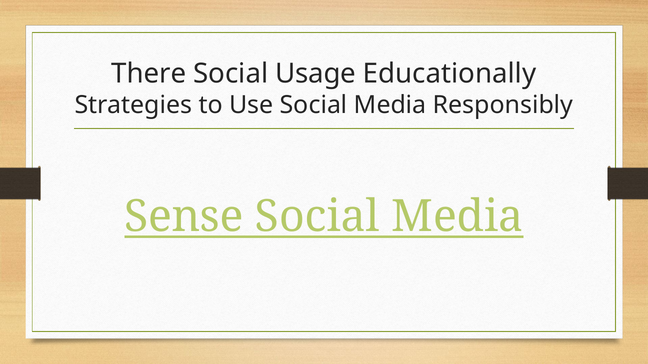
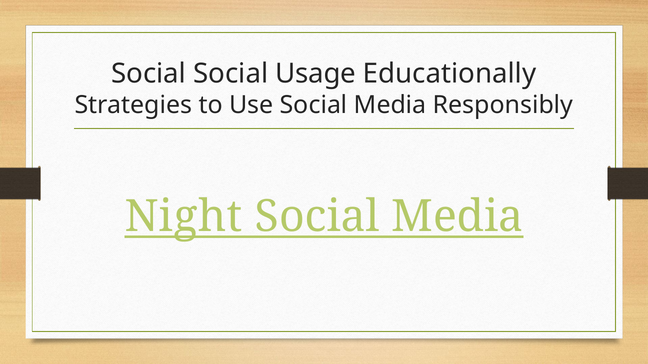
There at (149, 74): There -> Social
Sense: Sense -> Night
